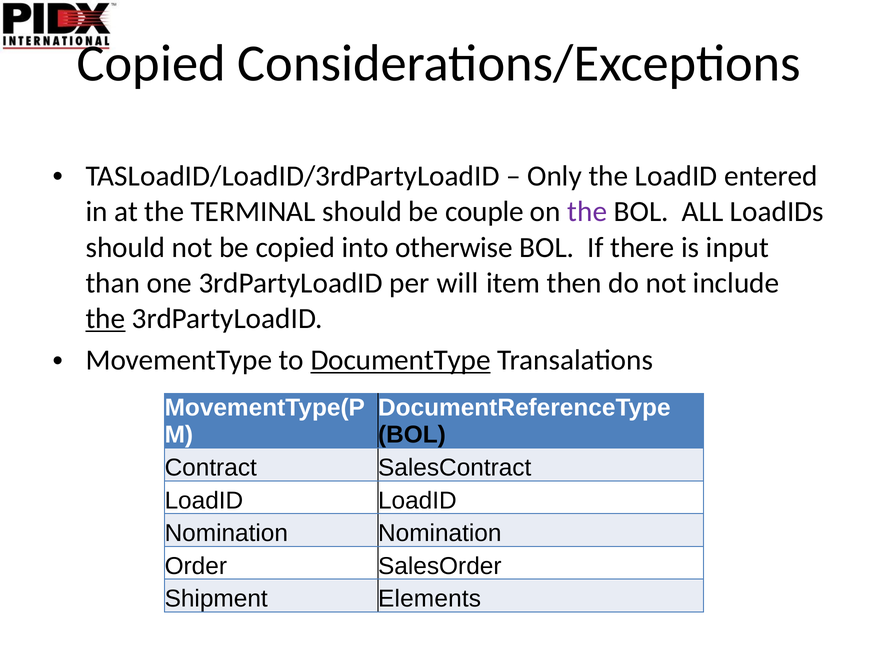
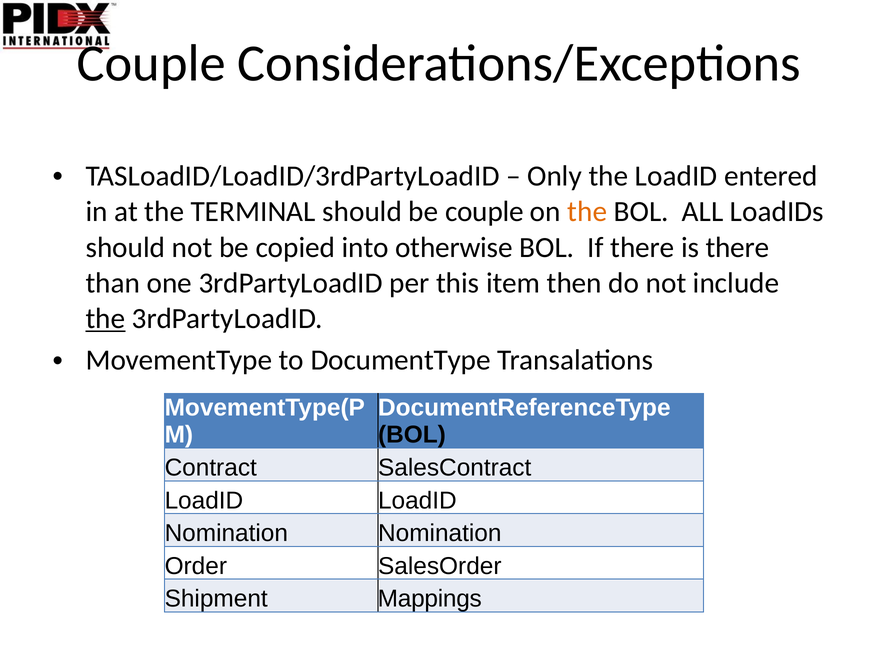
Copied at (151, 63): Copied -> Couple
the at (587, 212) colour: purple -> orange
is input: input -> there
will: will -> this
DocumentType underline: present -> none
Elements: Elements -> Mappings
